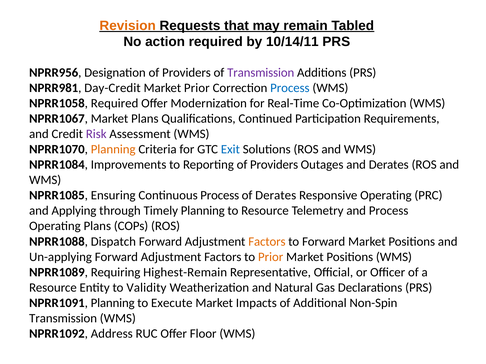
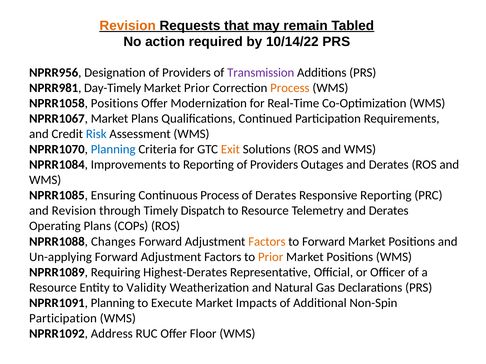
10/14/11: 10/14/11 -> 10/14/22
Day-Credit: Day-Credit -> Day-Timely
Process at (290, 88) colour: blue -> orange
NPRR1058 Required: Required -> Positions
Risk colour: purple -> blue
Planning at (113, 149) colour: orange -> blue
Exit colour: blue -> orange
Responsive Operating: Operating -> Reporting
and Applying: Applying -> Revision
Timely Planning: Planning -> Dispatch
Telemetry and Process: Process -> Derates
Dispatch: Dispatch -> Changes
Highest-Remain: Highest-Remain -> Highest-Derates
Transmission at (63, 319): Transmission -> Participation
